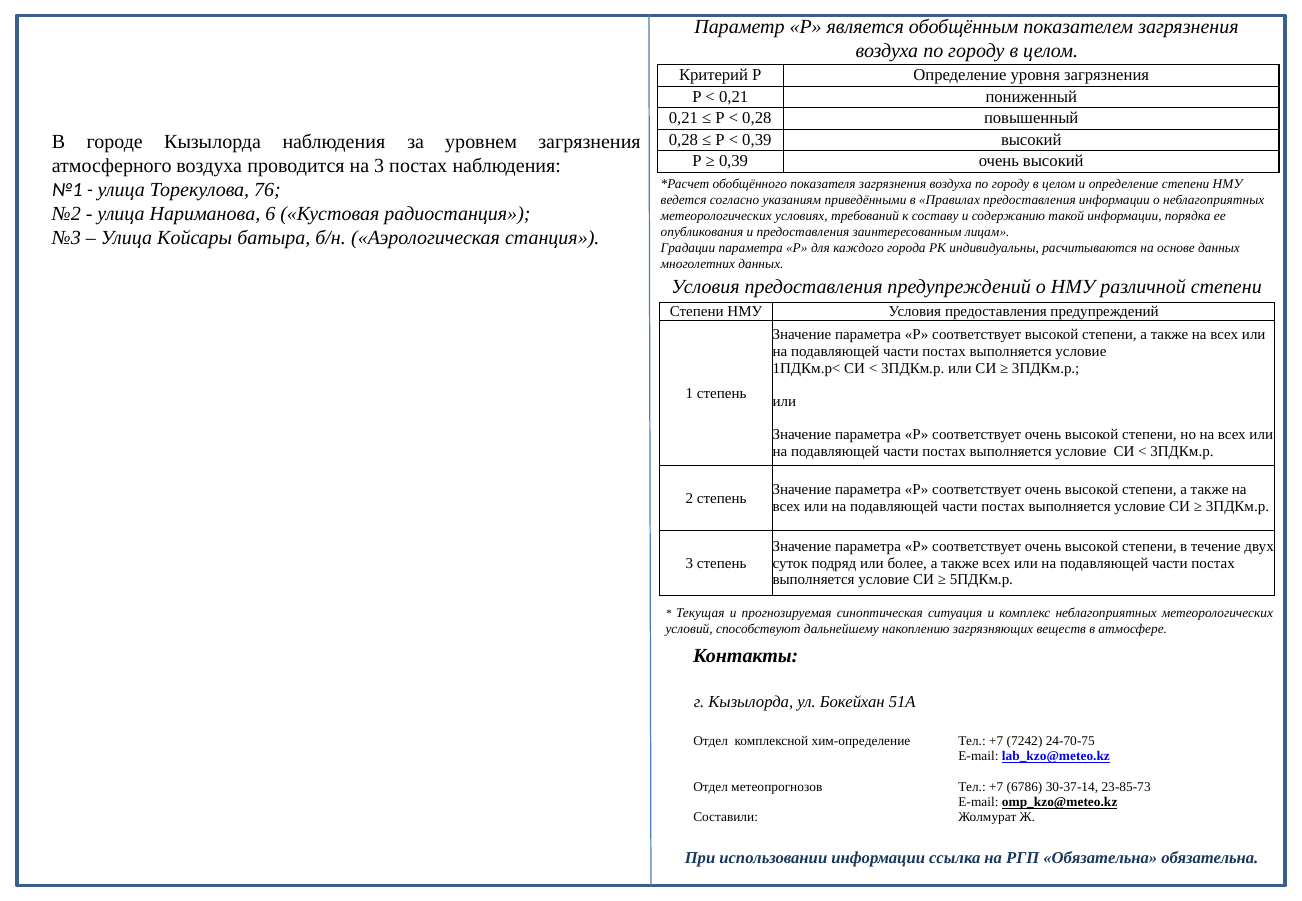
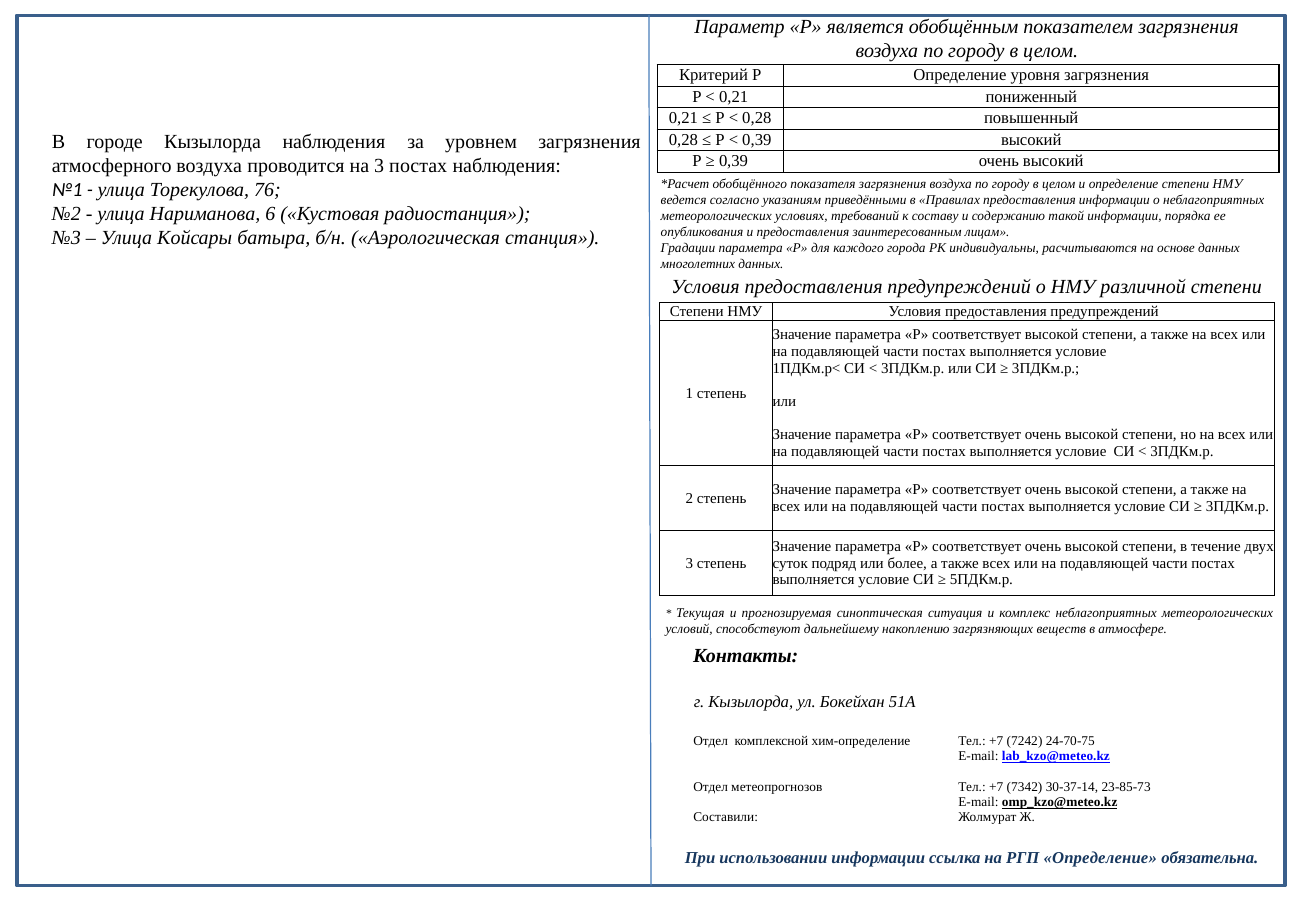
6786: 6786 -> 7342
РГП Обязательна: Обязательна -> Определение
